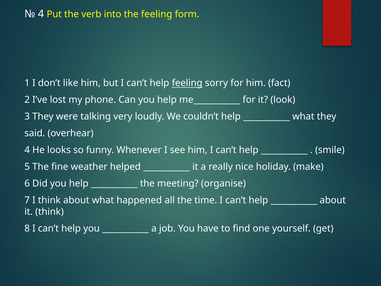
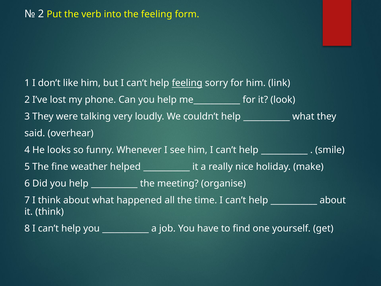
4 at (41, 14): 4 -> 2
fact: fact -> link
